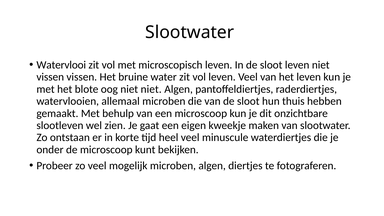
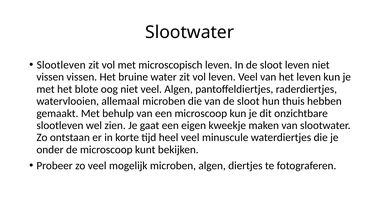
Watervlooi at (61, 65): Watervlooi -> Slootleven
niet niet: niet -> veel
